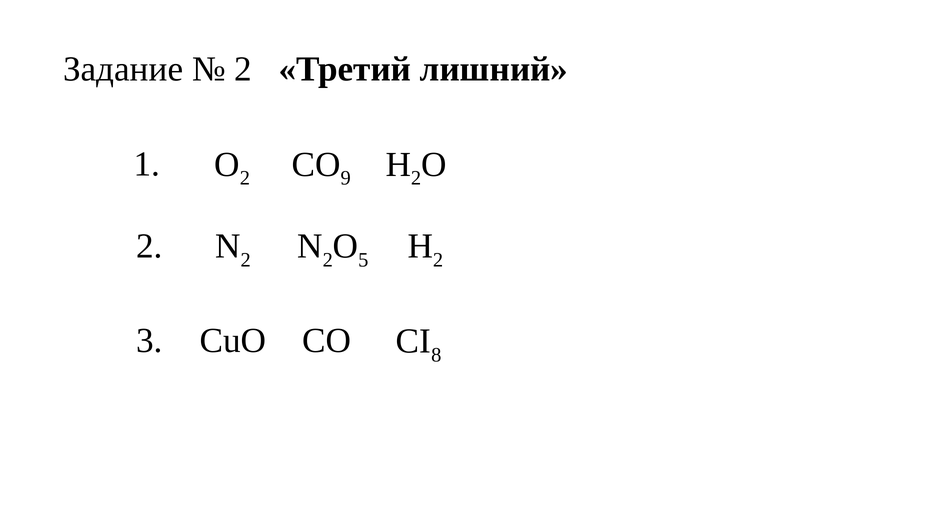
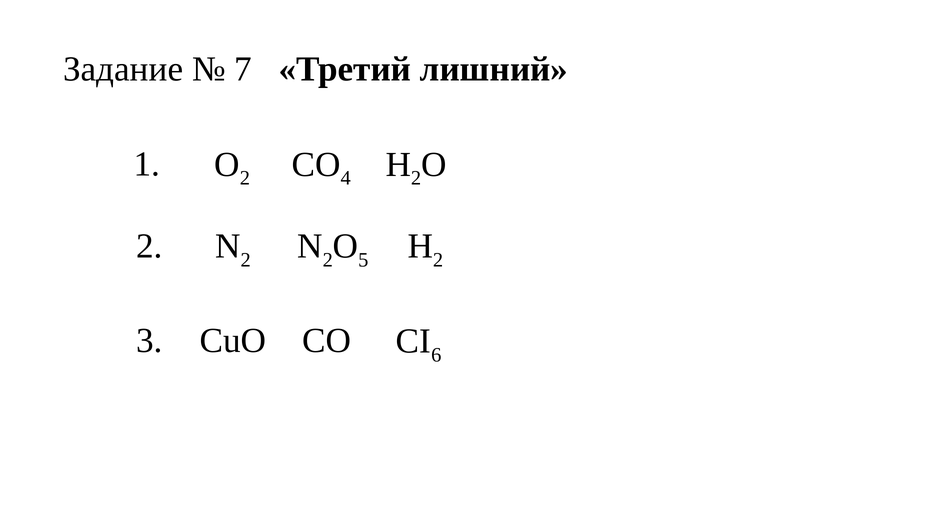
2 at (243, 69): 2 -> 7
9: 9 -> 4
8: 8 -> 6
